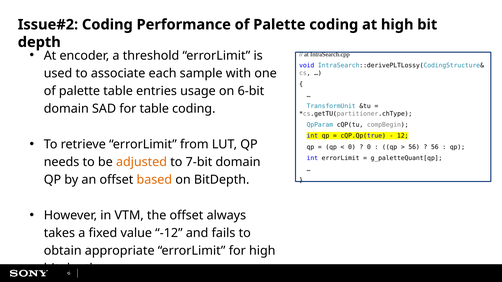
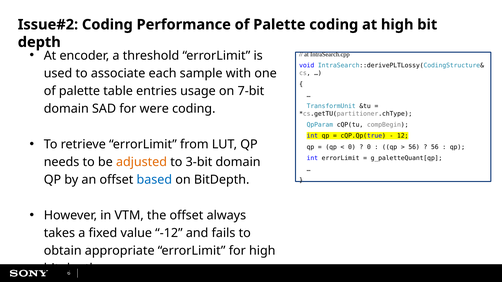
6-bit: 6-bit -> 7-bit
for table: table -> were
7-bit: 7-bit -> 3-bit
based colour: orange -> blue
